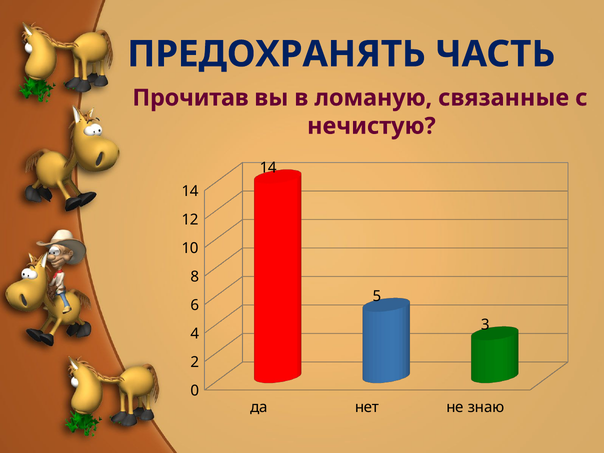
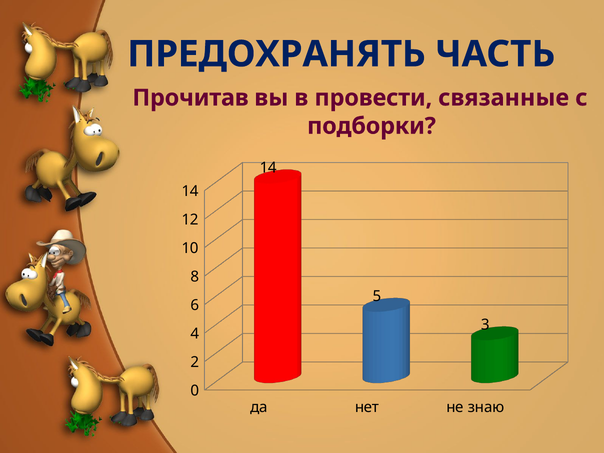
ломаную: ломаную -> провести
нечистую: нечистую -> подборки
